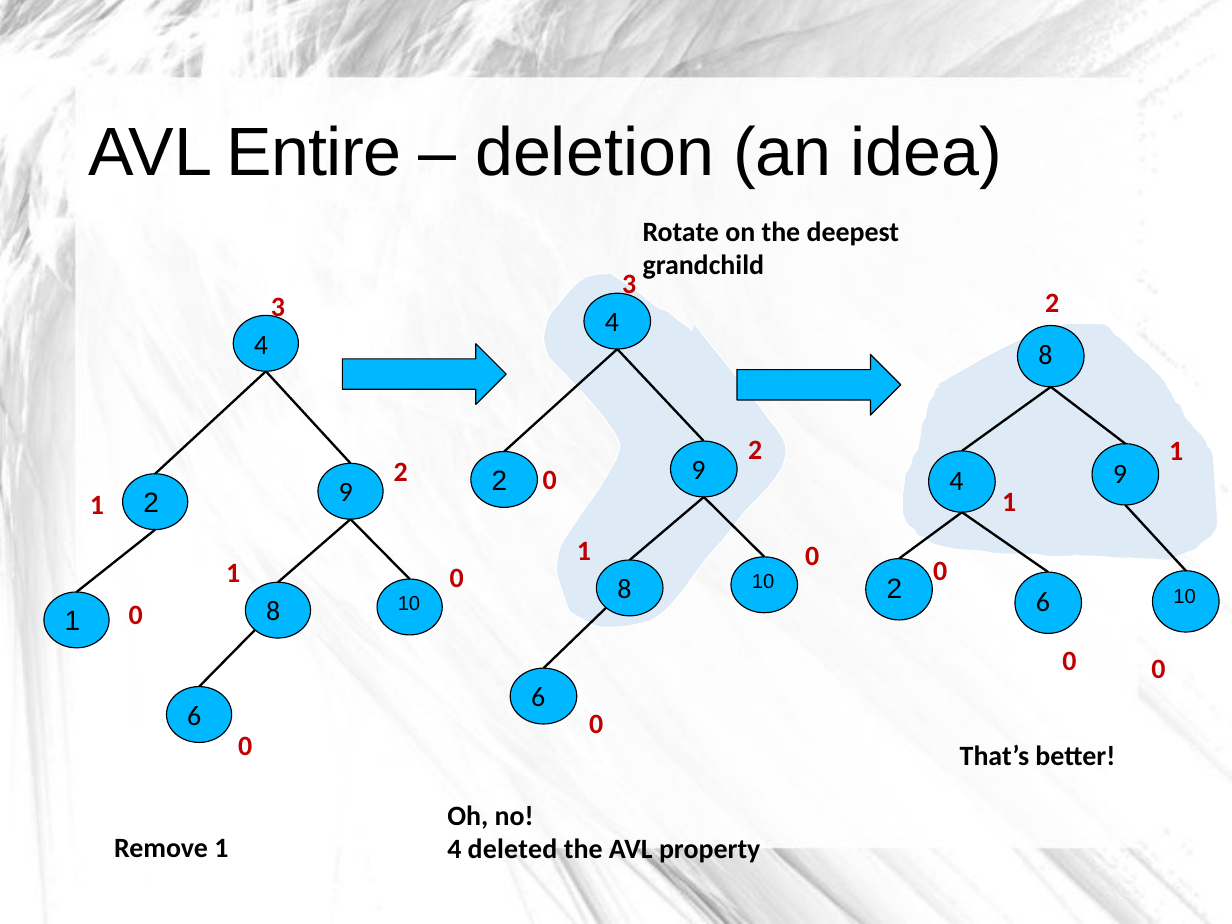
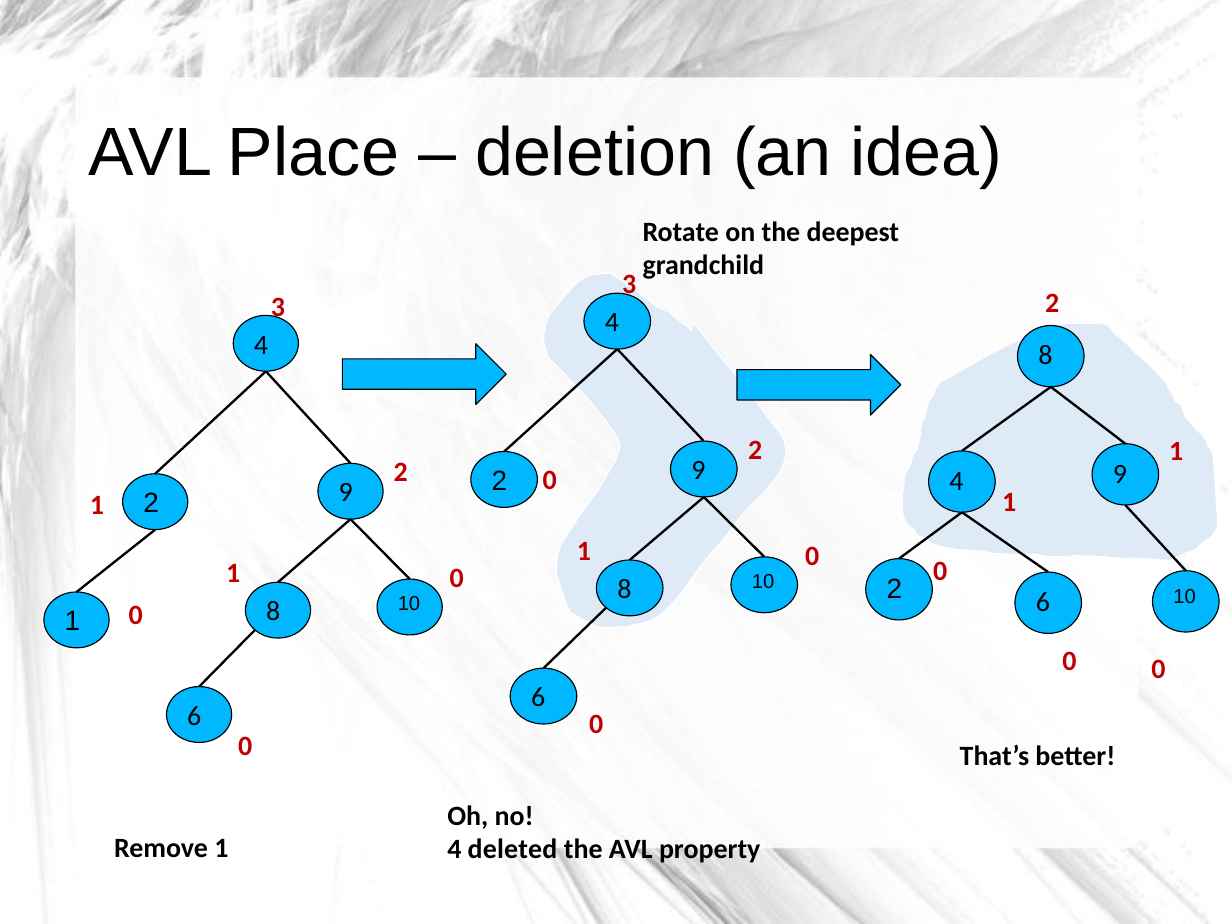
Entire: Entire -> Place
